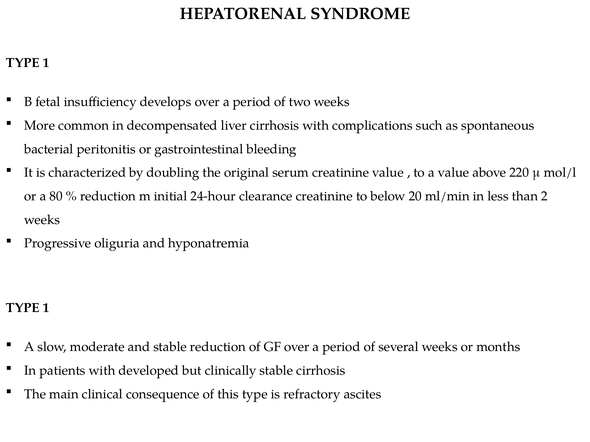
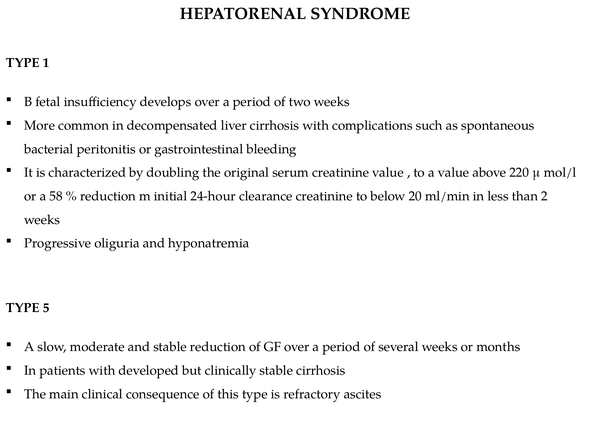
80: 80 -> 58
1 at (46, 308): 1 -> 5
